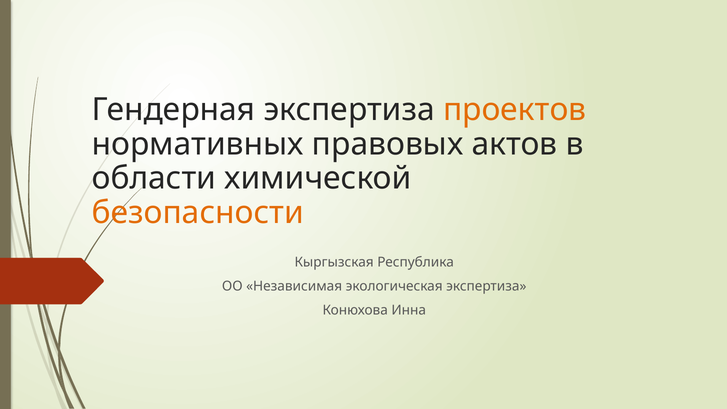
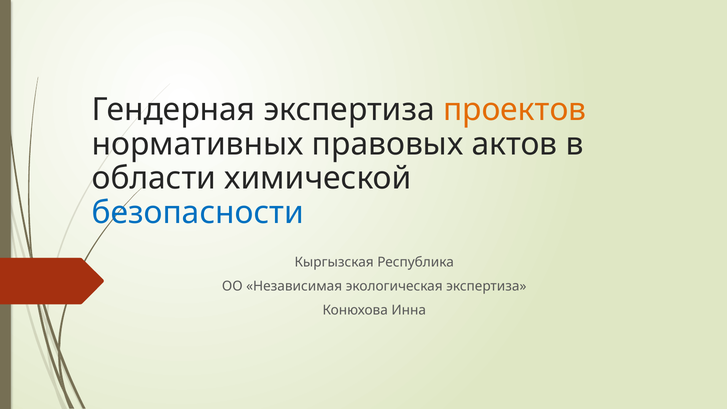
безопасности colour: orange -> blue
